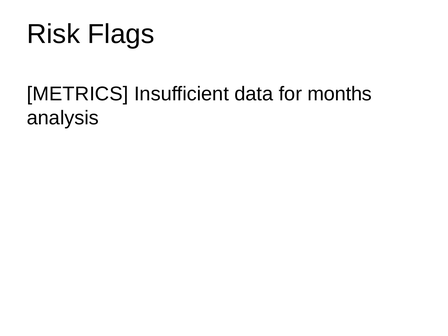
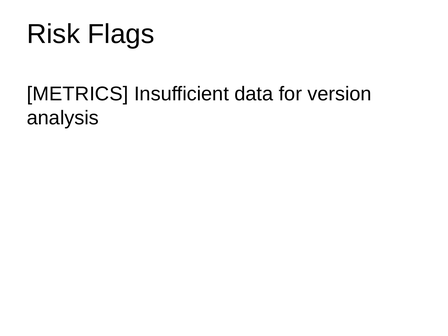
months: months -> version
